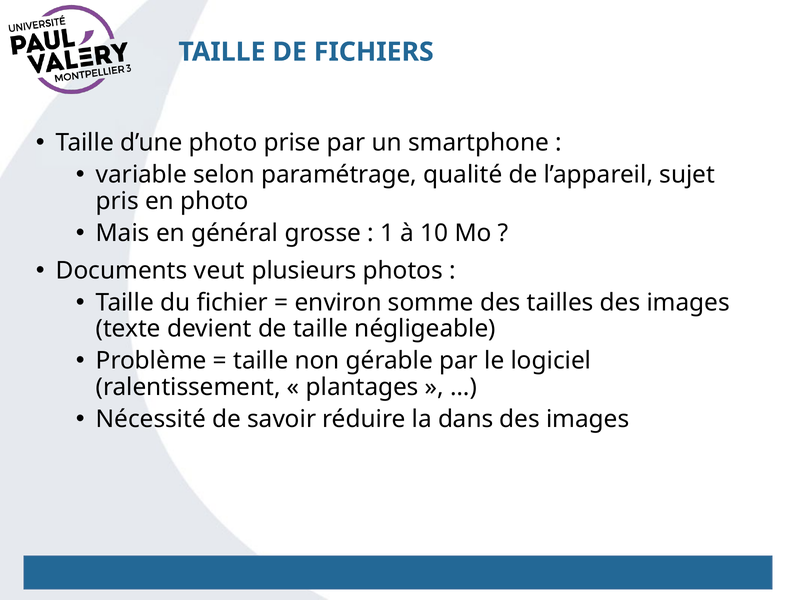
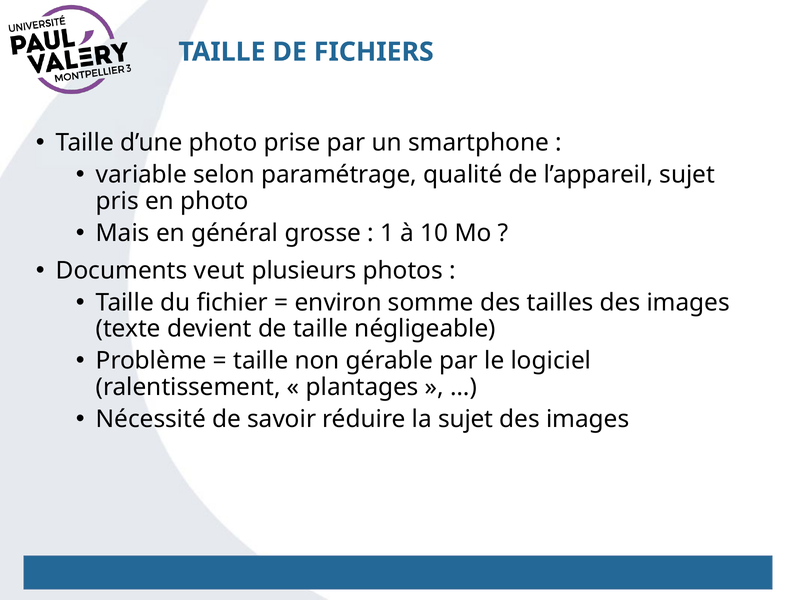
la dans: dans -> sujet
